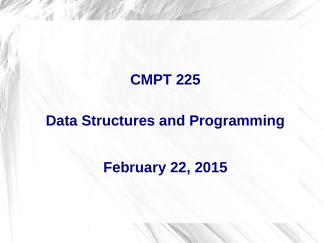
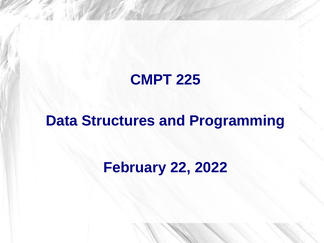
2015: 2015 -> 2022
